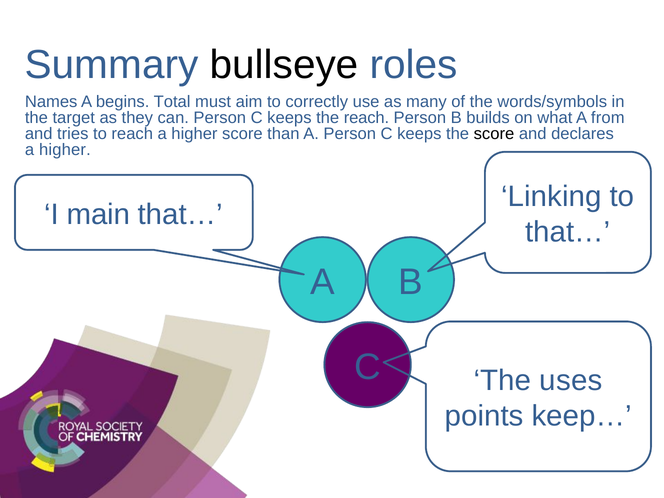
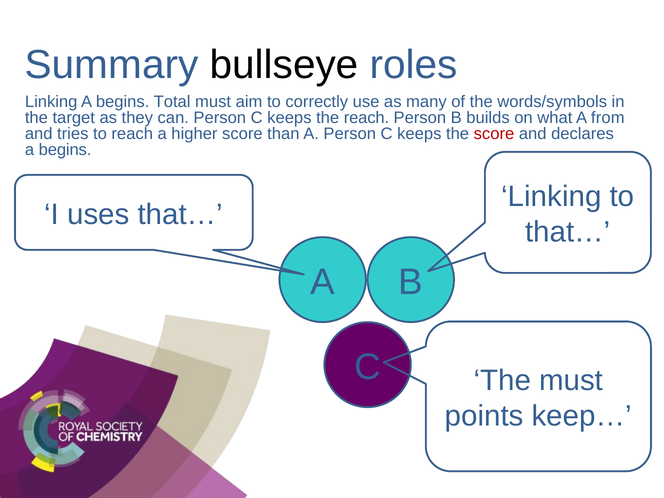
Names at (51, 102): Names -> Linking
score at (494, 134) colour: black -> red
higher at (65, 150): higher -> begins
main: main -> uses
The uses: uses -> must
